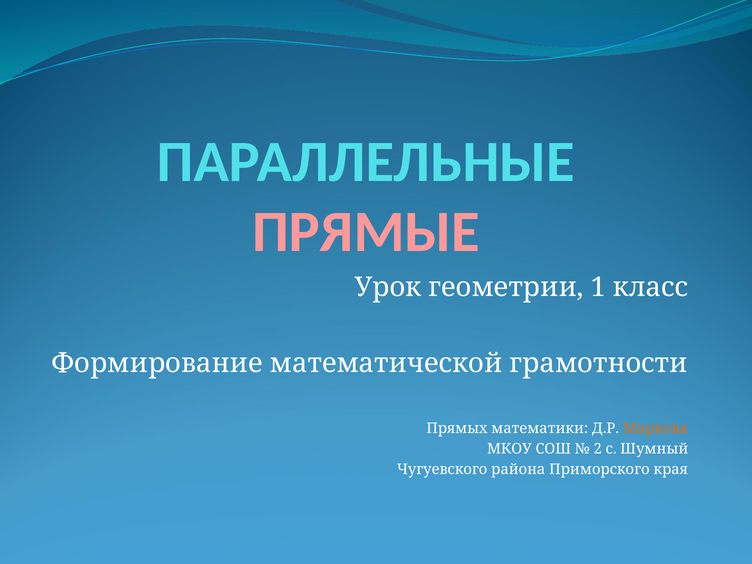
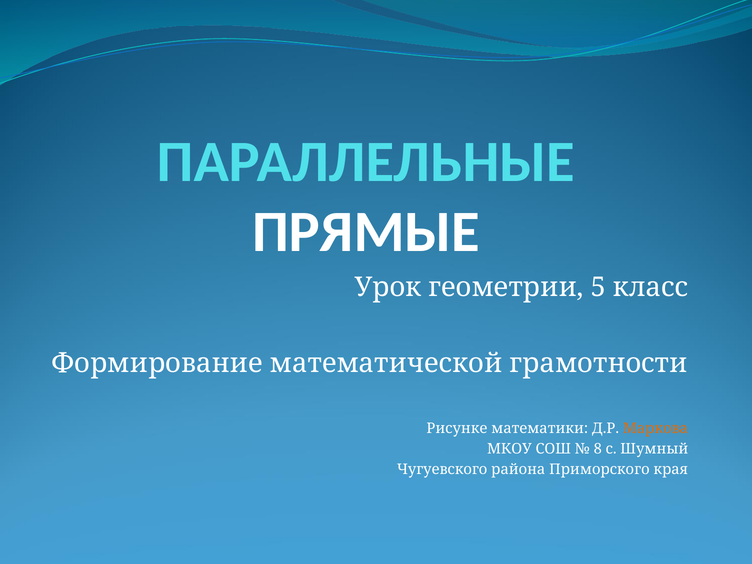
ПРЯМЫЕ colour: pink -> white
1: 1 -> 5
Прямых: Прямых -> Рисунке
2: 2 -> 8
